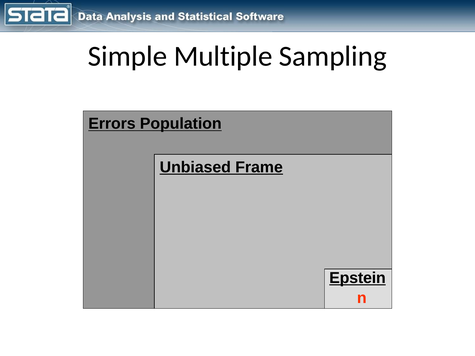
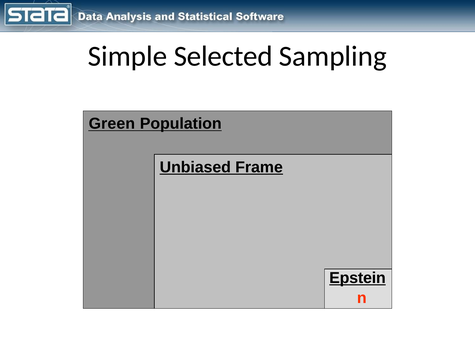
Multiple: Multiple -> Selected
Errors: Errors -> Green
